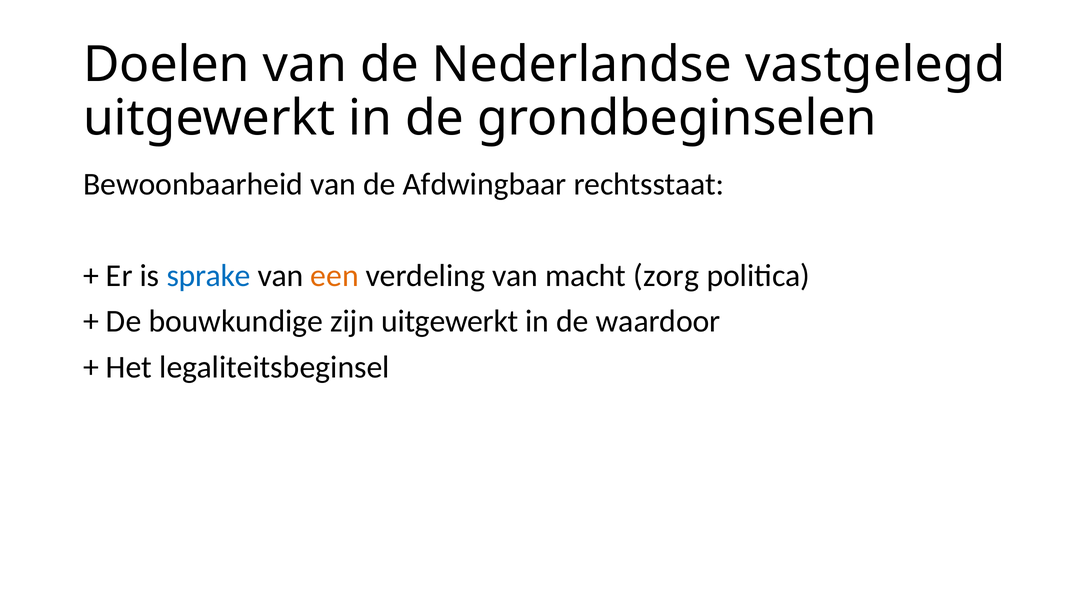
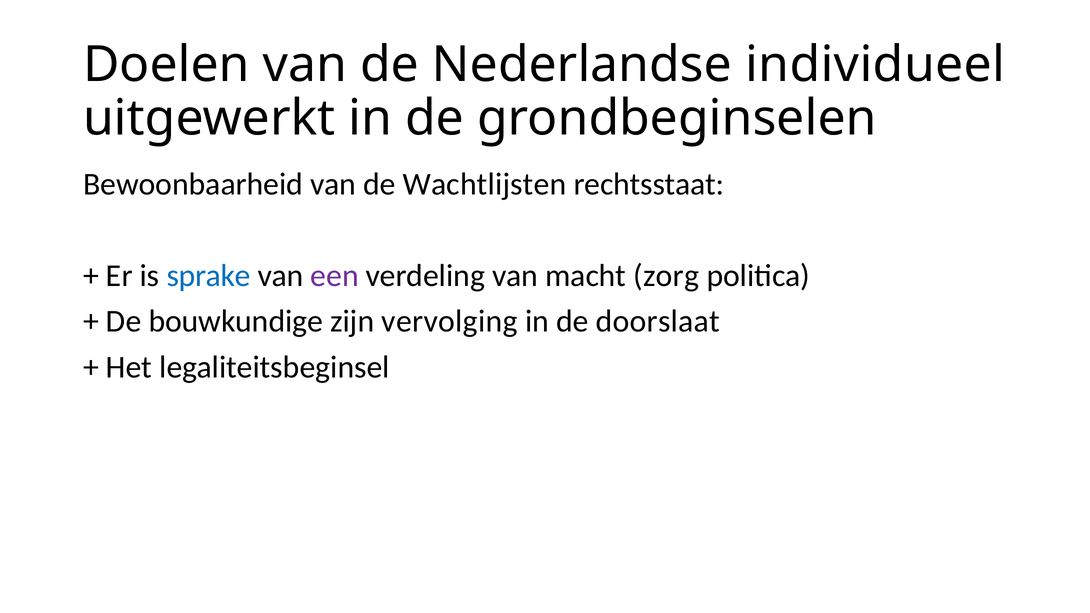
vastgelegd: vastgelegd -> individueel
Afdwingbaar: Afdwingbaar -> Wachtlijsten
een colour: orange -> purple
zijn uitgewerkt: uitgewerkt -> vervolging
waardoor: waardoor -> doorslaat
